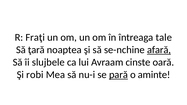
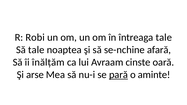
Fraţi: Fraţi -> Robi
Să ţară: ţară -> tale
afară underline: present -> none
slujbele: slujbele -> înălțăm
robi: robi -> arse
